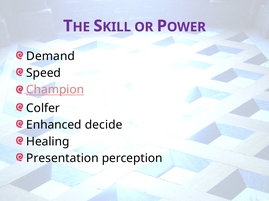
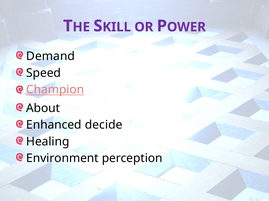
Colfer: Colfer -> About
Presentation: Presentation -> Environment
